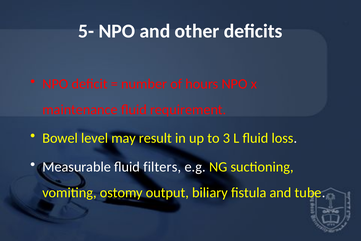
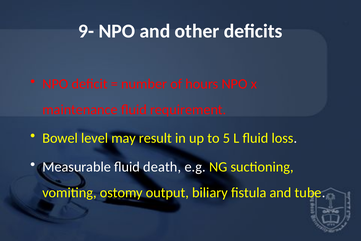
5-: 5- -> 9-
3: 3 -> 5
filters: filters -> death
